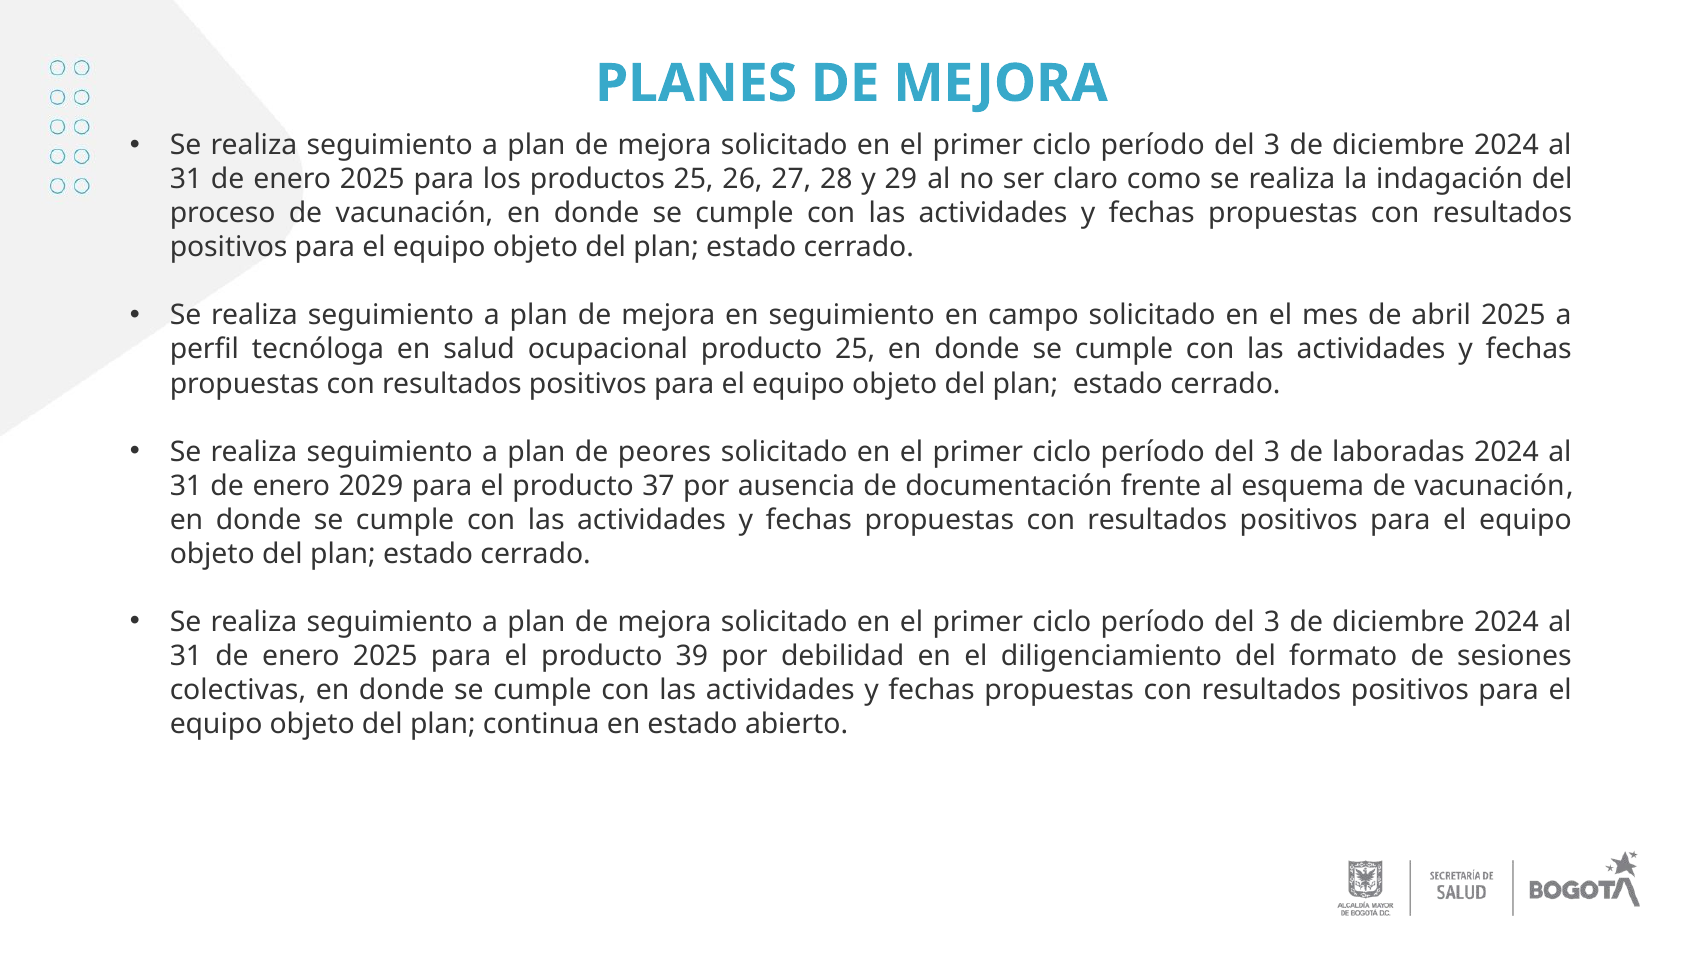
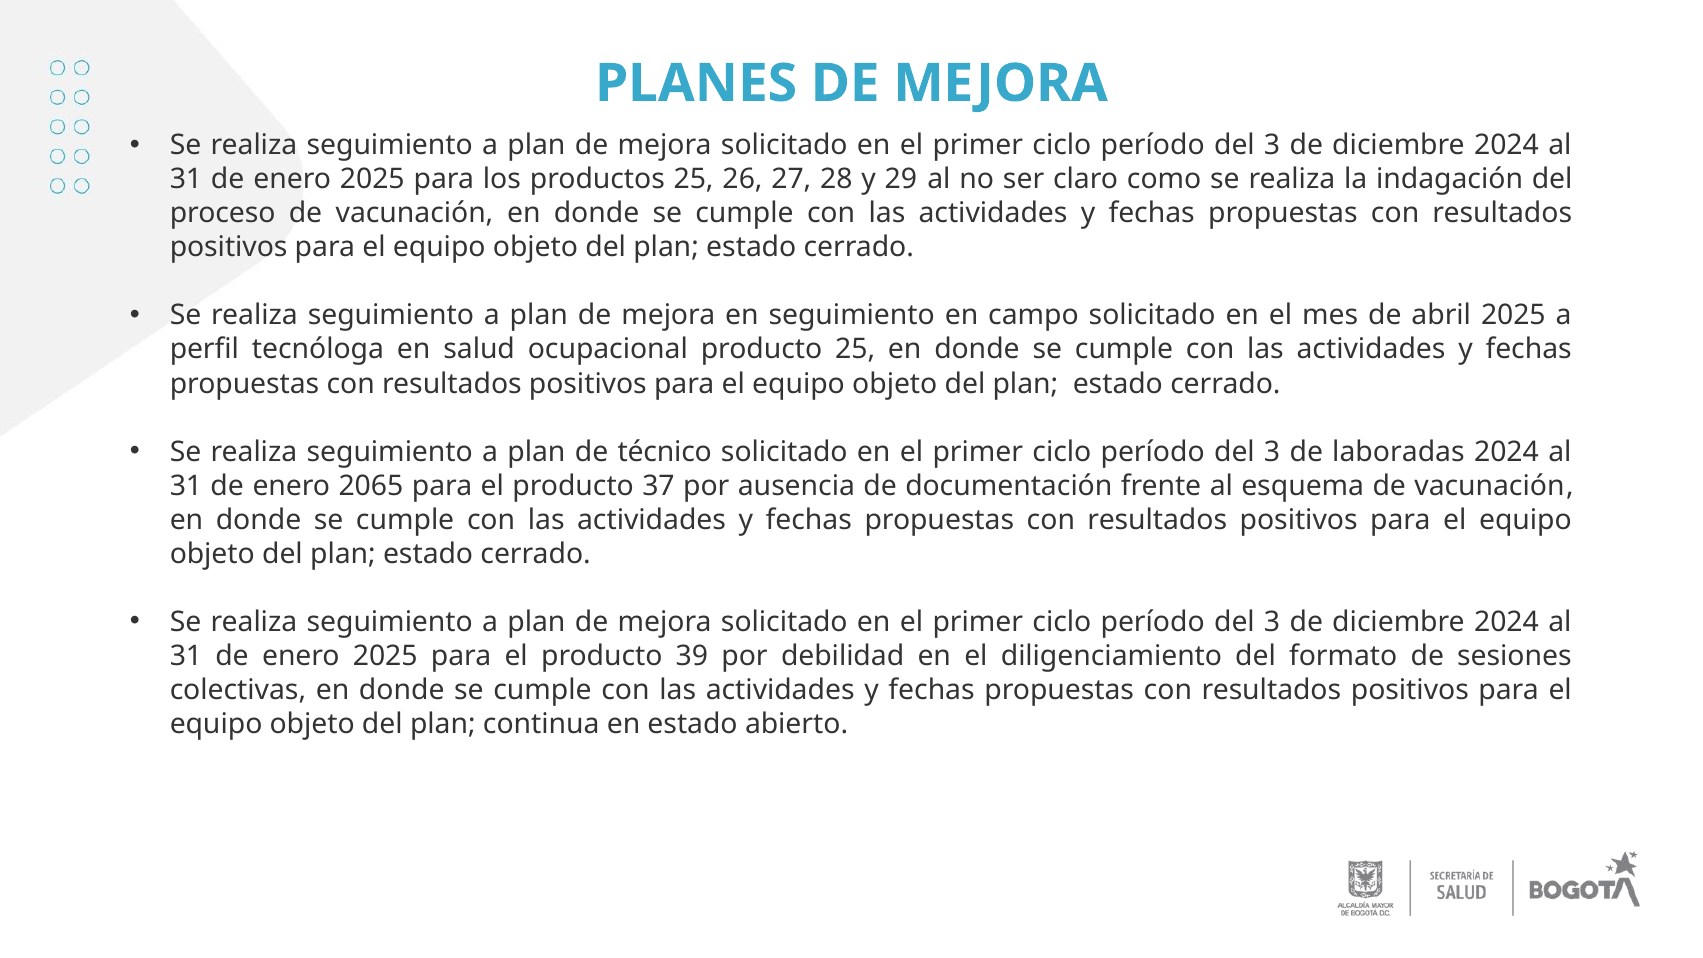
peores: peores -> técnico
2029: 2029 -> 2065
